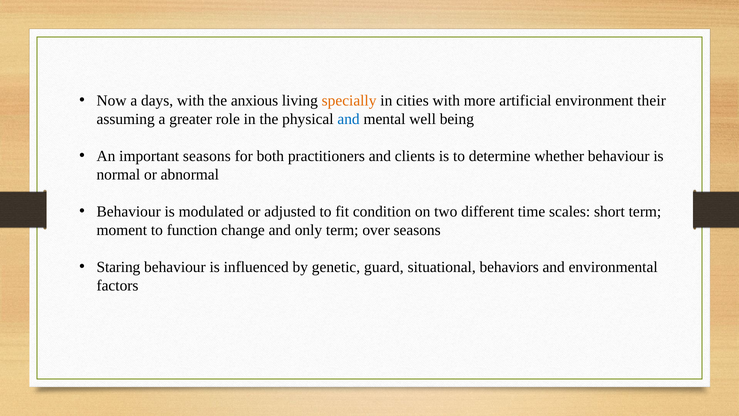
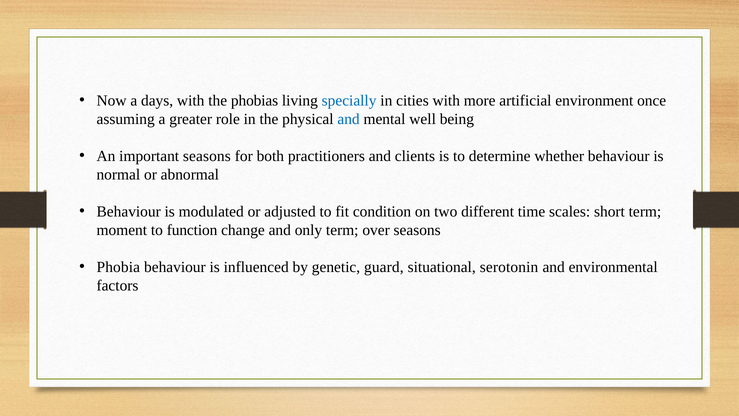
anxious: anxious -> phobias
specially colour: orange -> blue
their: their -> once
Staring: Staring -> Phobia
behaviors: behaviors -> serotonin
